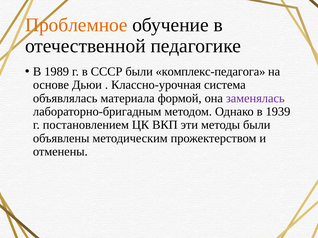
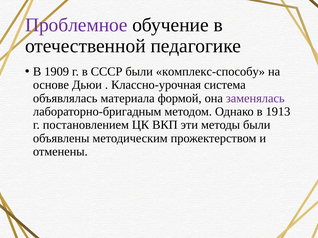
Проблемное colour: orange -> purple
1989: 1989 -> 1909
комплекс-педагога: комплекс-педагога -> комплекс-способу
1939: 1939 -> 1913
